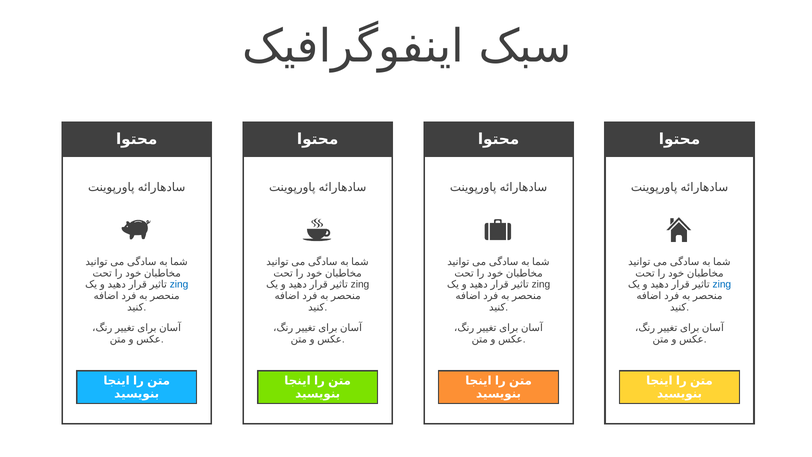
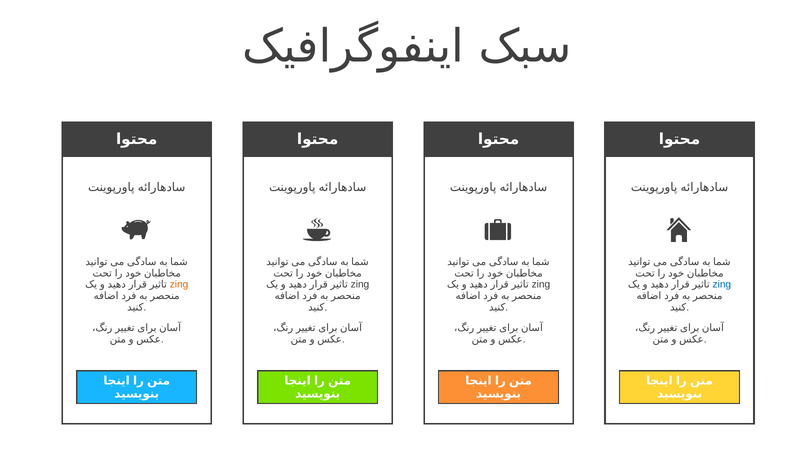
zing at (179, 284) colour: blue -> orange
